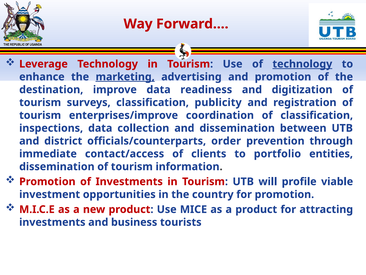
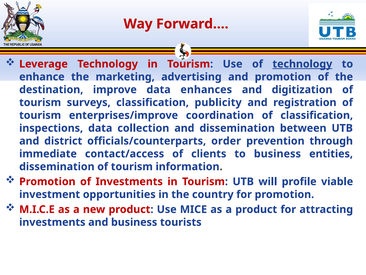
marketing underline: present -> none
readiness: readiness -> enhances
to portfolio: portfolio -> business
